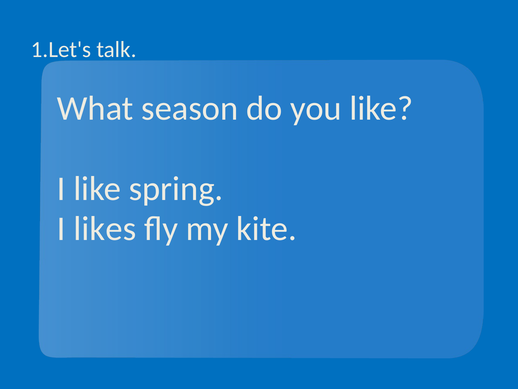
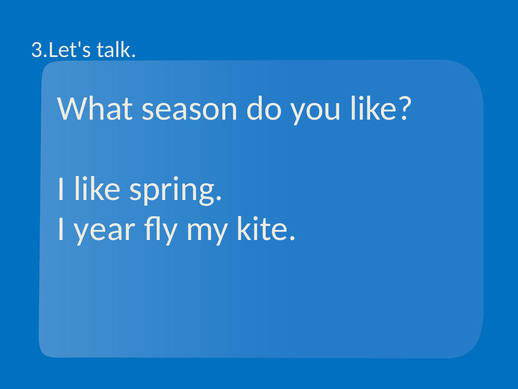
1.Let's: 1.Let's -> 3.Let's
likes: likes -> year
